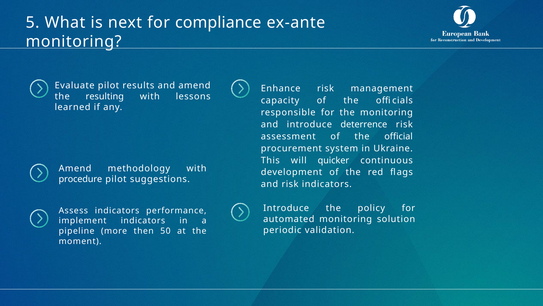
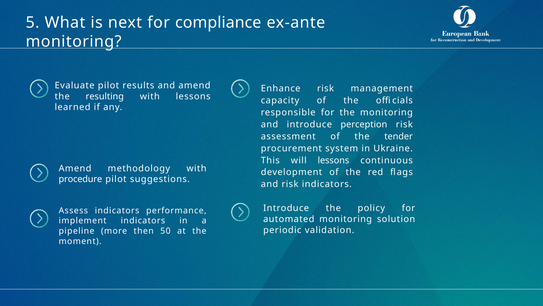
deterrence: deterrence -> perception
official: official -> tender
will quicker: quicker -> lessons
